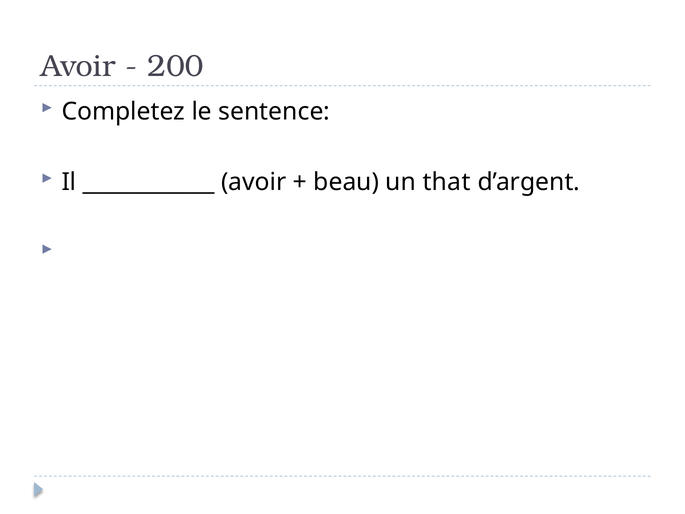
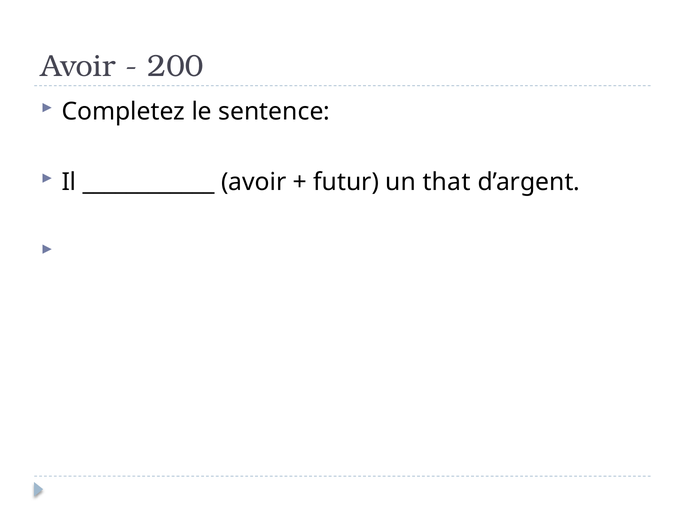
beau: beau -> futur
